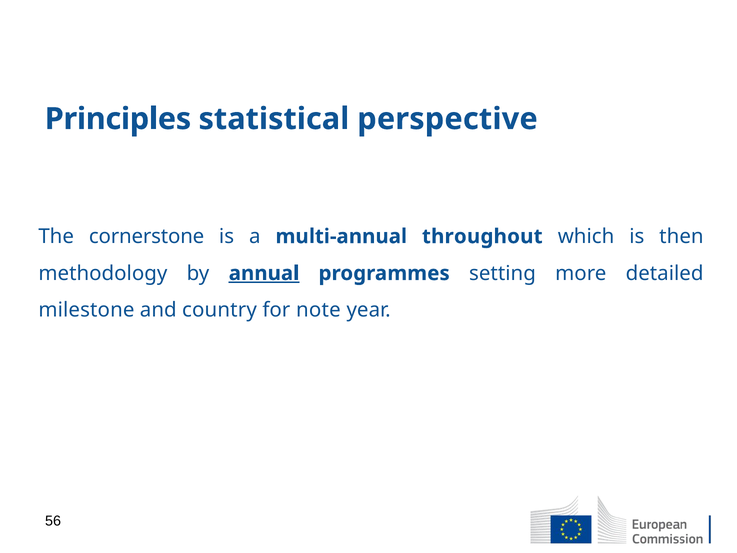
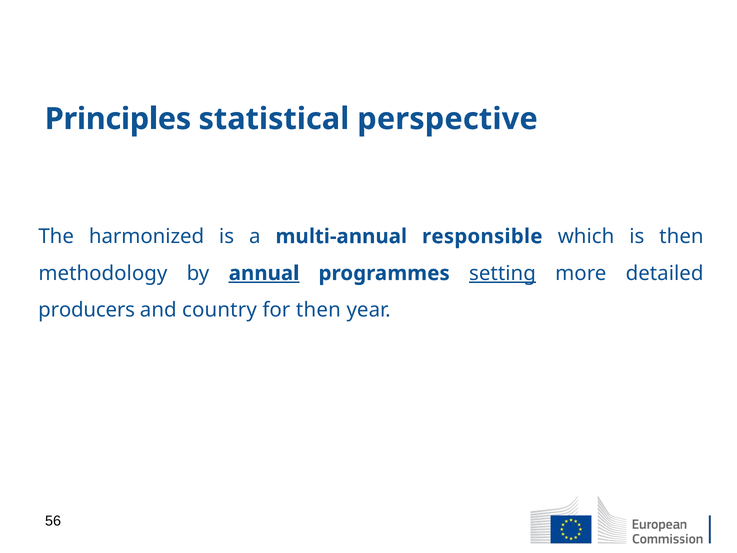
cornerstone: cornerstone -> harmonized
throughout: throughout -> responsible
setting underline: none -> present
milestone: milestone -> producers
for note: note -> then
